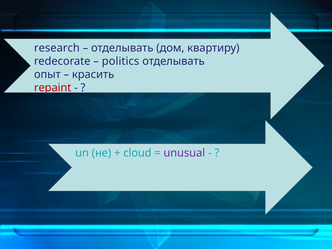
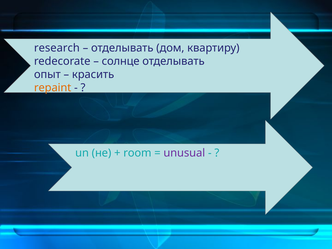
politics: politics -> солнце
repaint colour: red -> orange
cloud: cloud -> room
